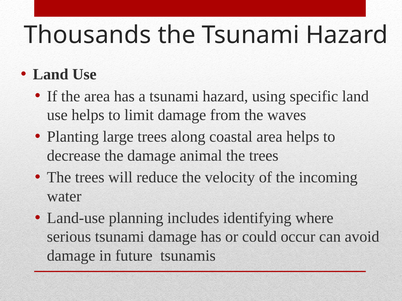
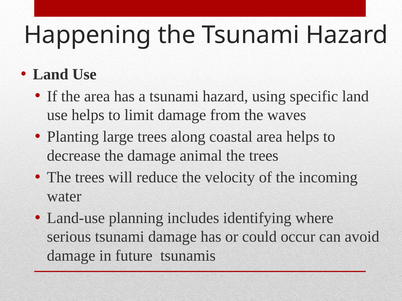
Thousands: Thousands -> Happening
